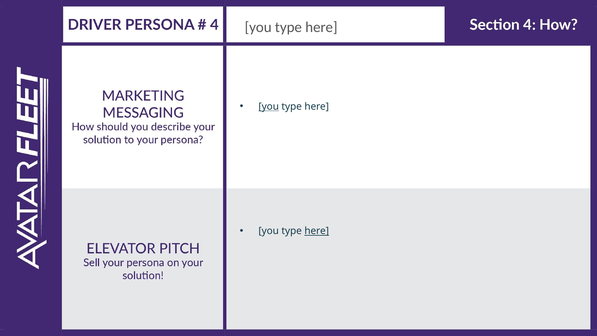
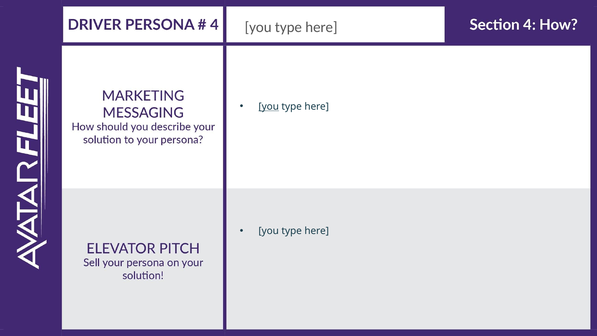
here at (317, 231) underline: present -> none
